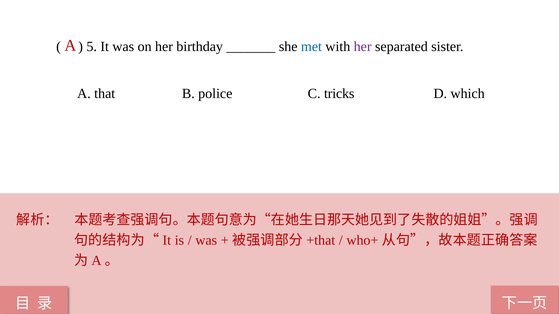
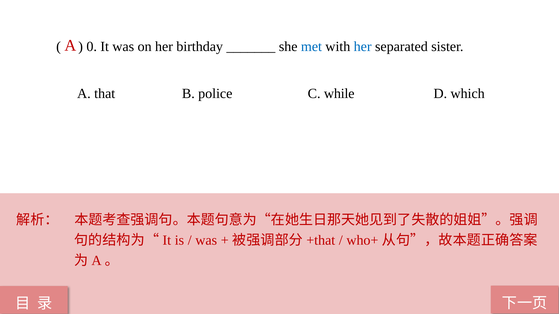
5: 5 -> 0
her at (363, 47) colour: purple -> blue
tricks: tricks -> while
